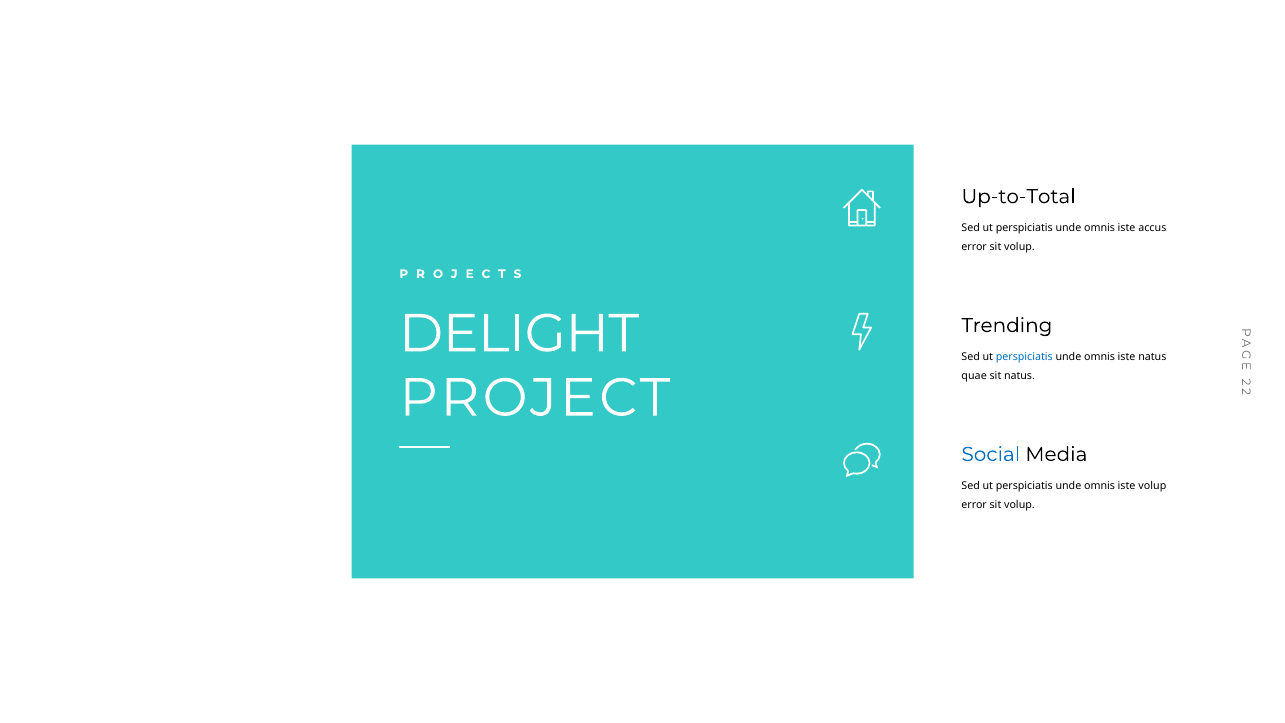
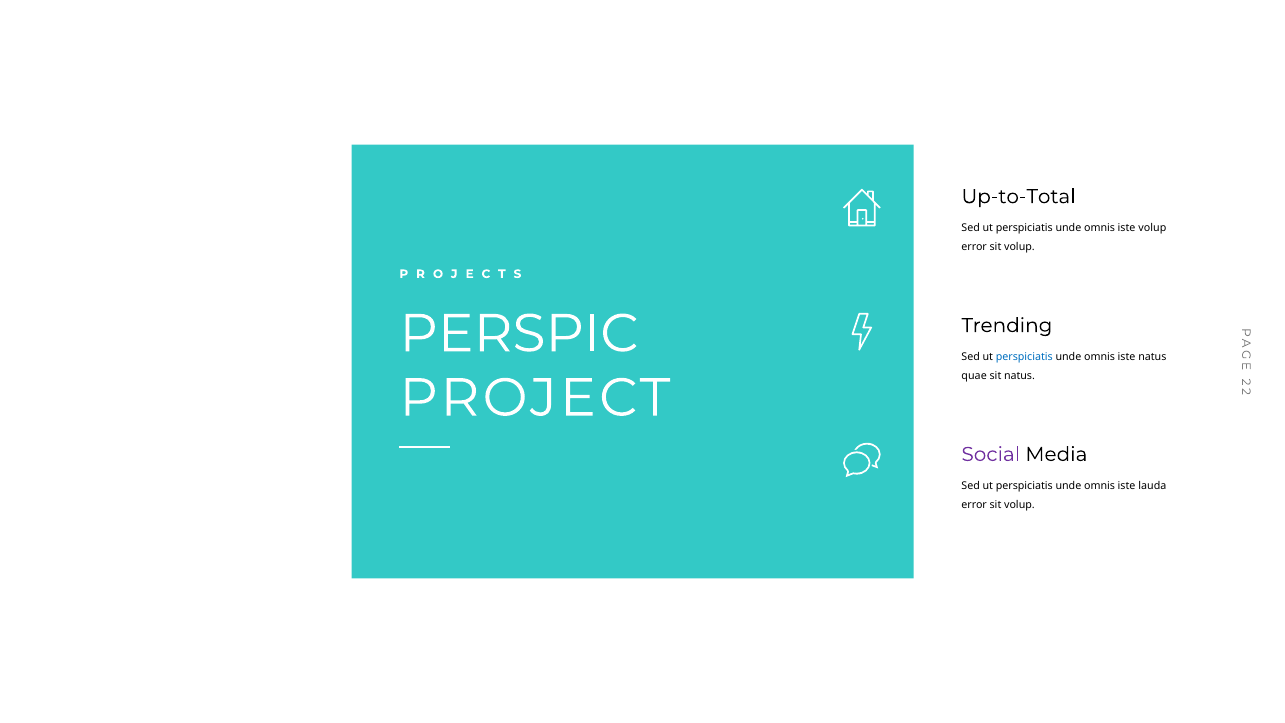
iste accus: accus -> volup
DELIGHT: DELIGHT -> PERSPIC
Social colour: blue -> purple
iste volup: volup -> lauda
